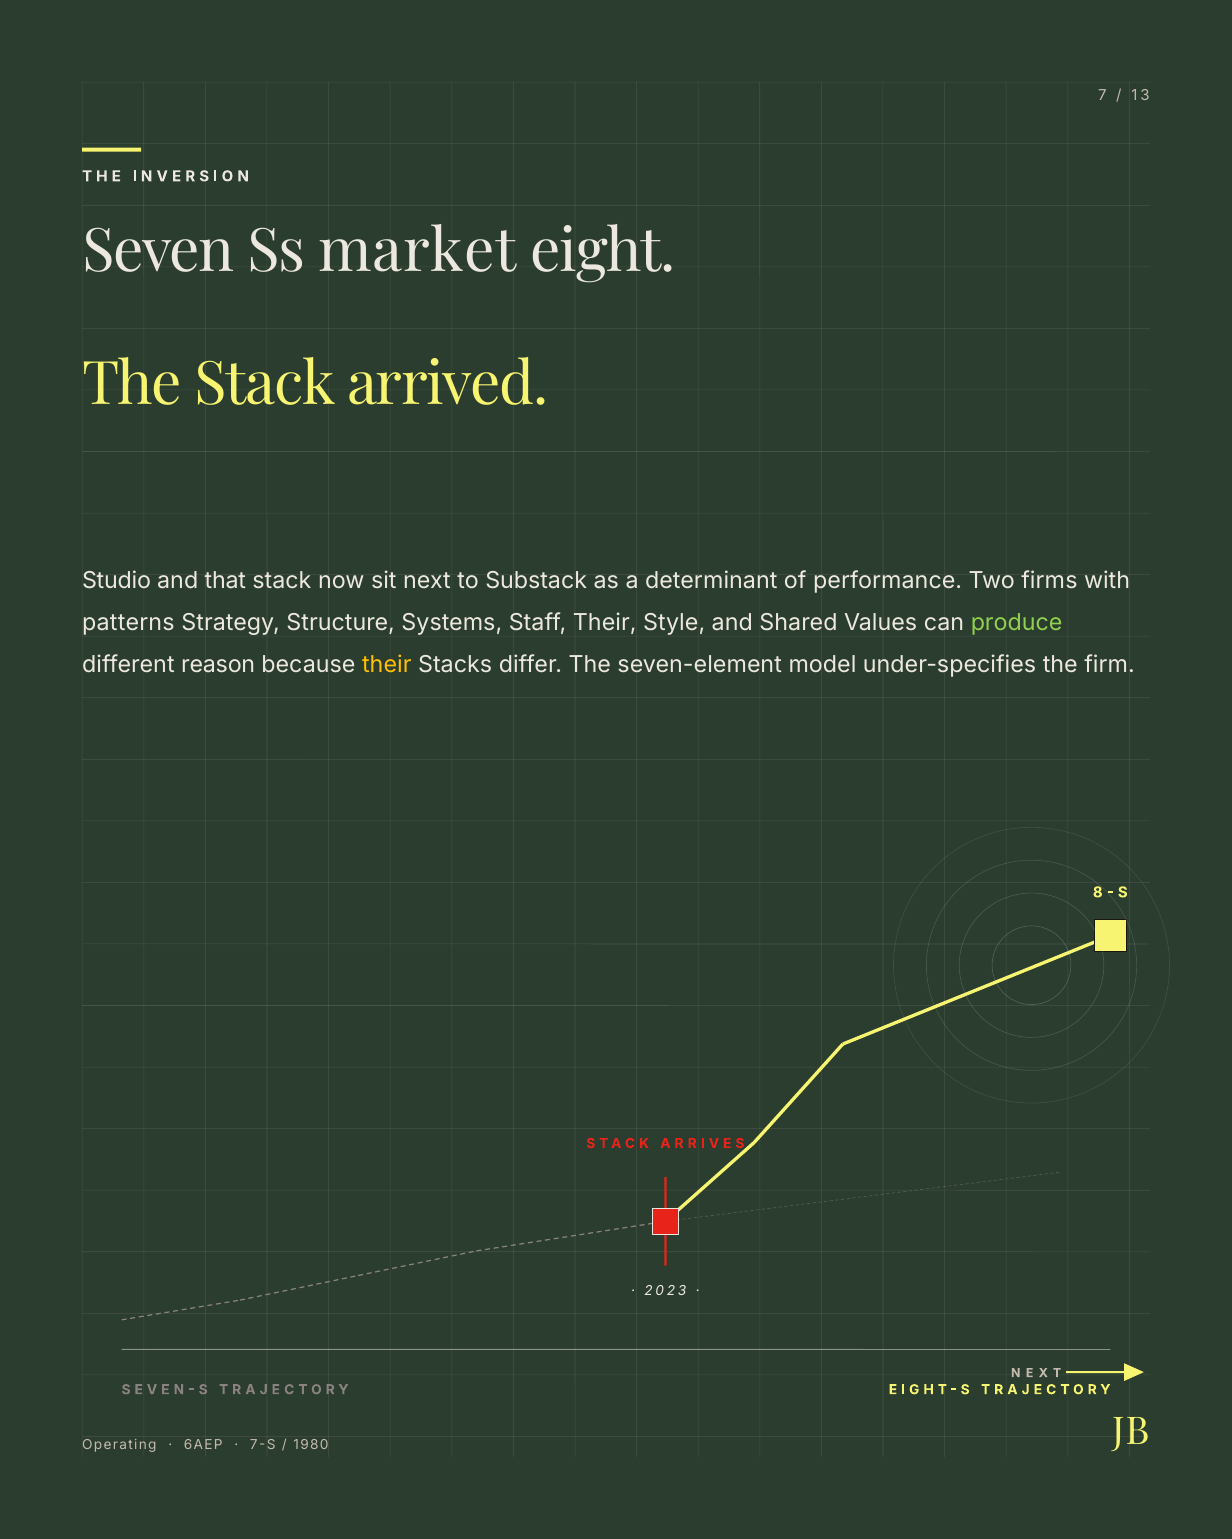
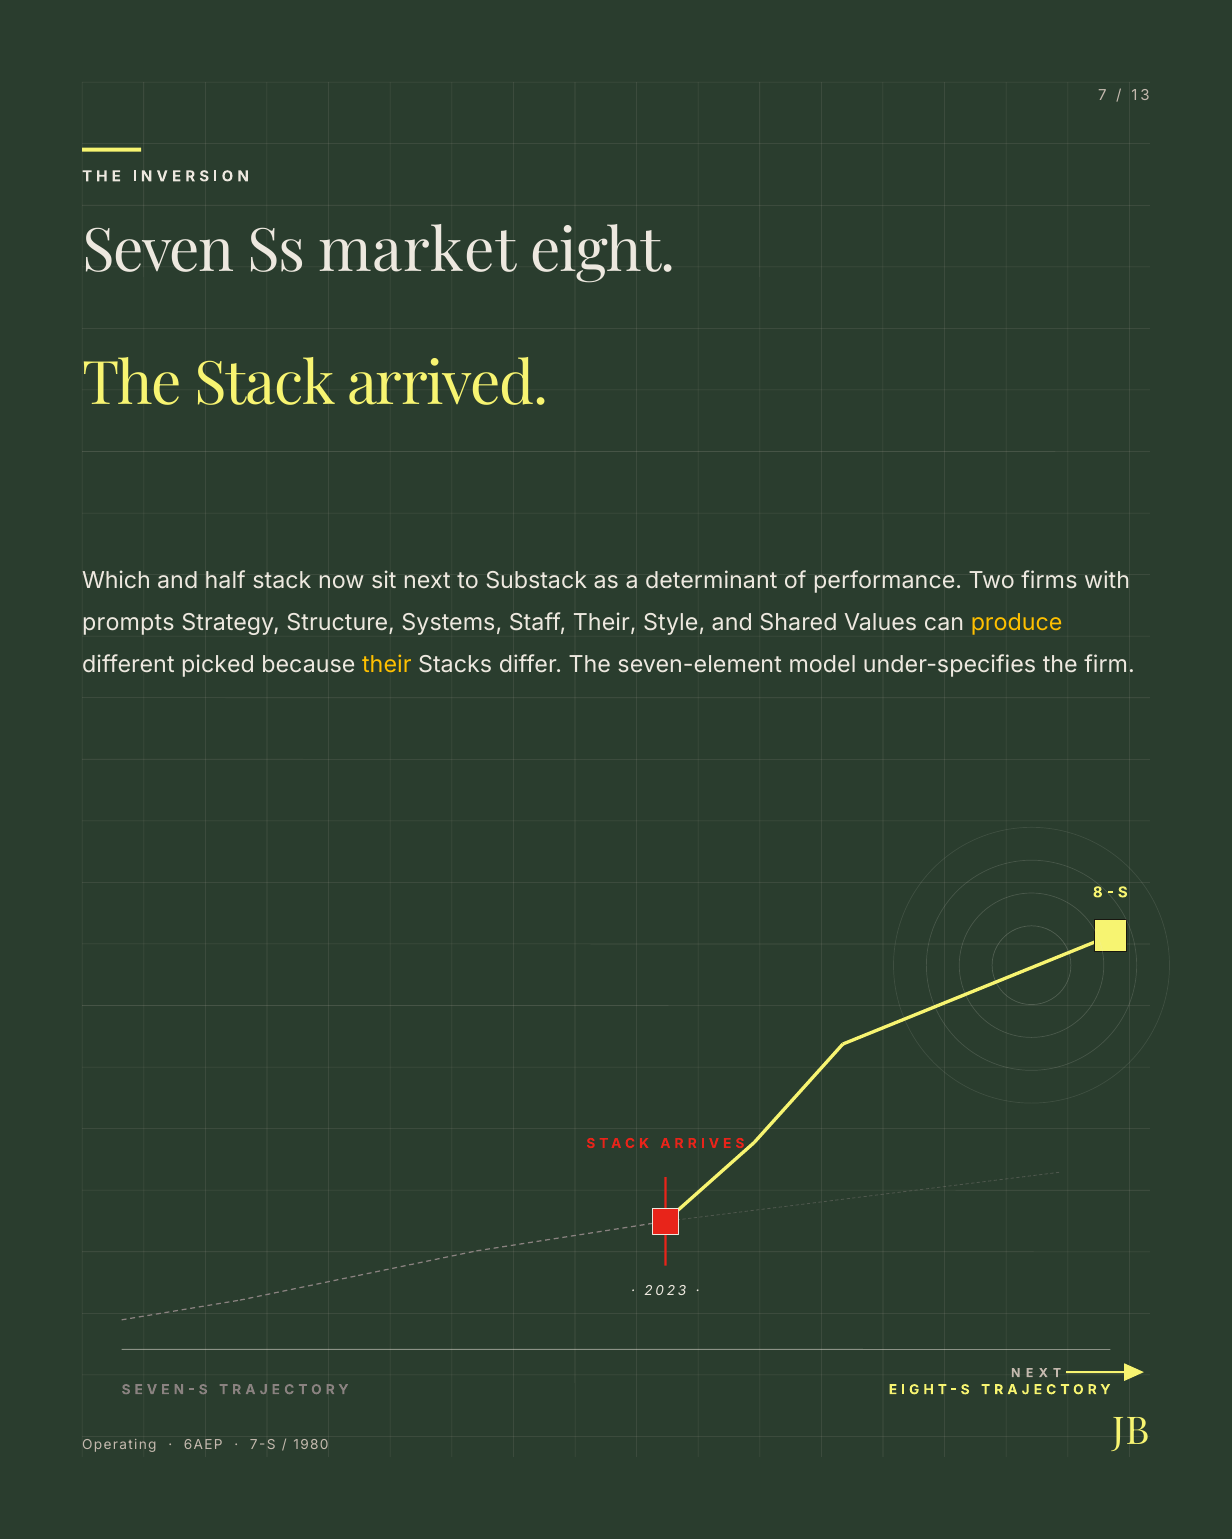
Studio: Studio -> Which
that: that -> half
patterns: patterns -> prompts
produce colour: light green -> yellow
reason: reason -> picked
